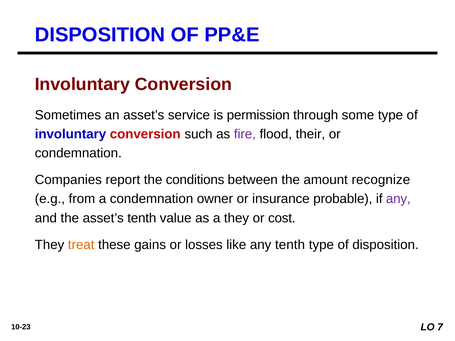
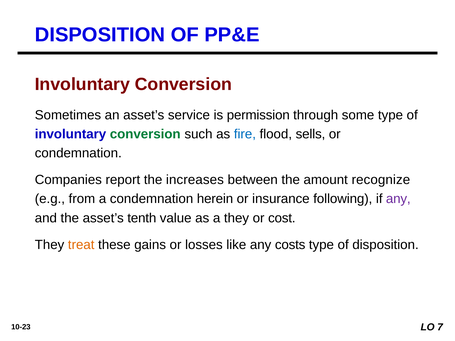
conversion at (145, 134) colour: red -> green
fire colour: purple -> blue
their: their -> sells
conditions: conditions -> increases
owner: owner -> herein
probable: probable -> following
any tenth: tenth -> costs
